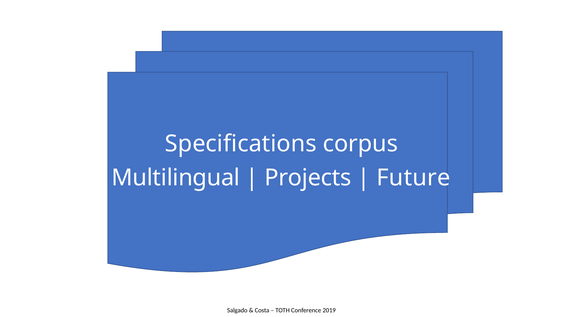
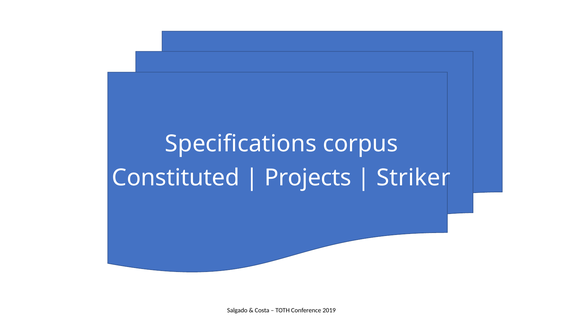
Multilingual: Multilingual -> Constituted
Future: Future -> Striker
